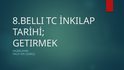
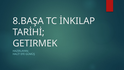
8.BELLI: 8.BELLI -> 8.BAŞA
